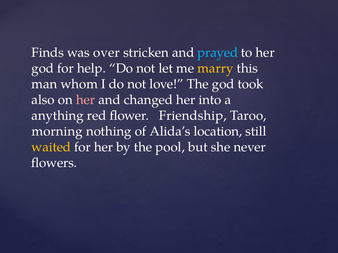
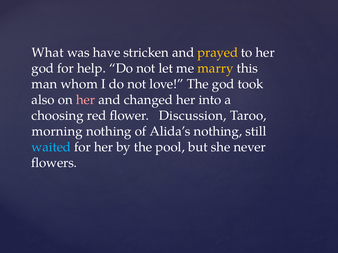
Finds: Finds -> What
over: over -> have
prayed colour: light blue -> yellow
anything: anything -> choosing
Friendship: Friendship -> Discussion
Alida’s location: location -> nothing
waited colour: yellow -> light blue
